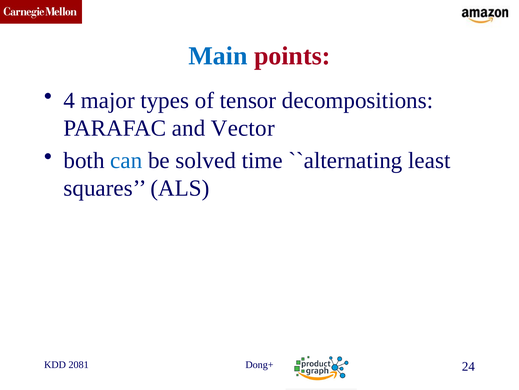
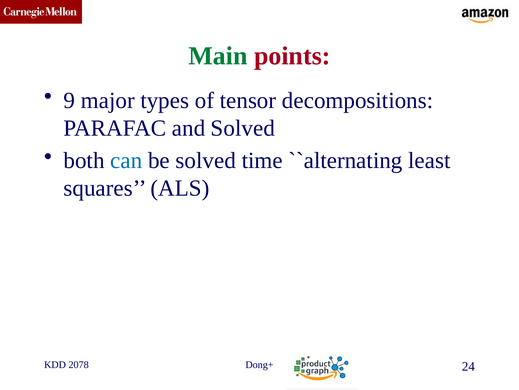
Main colour: blue -> green
4: 4 -> 9
and Vector: Vector -> Solved
2081: 2081 -> 2078
